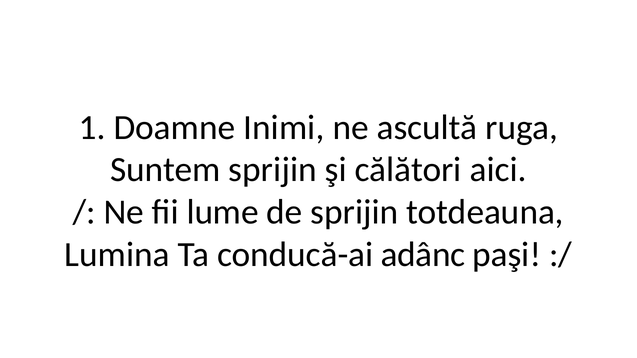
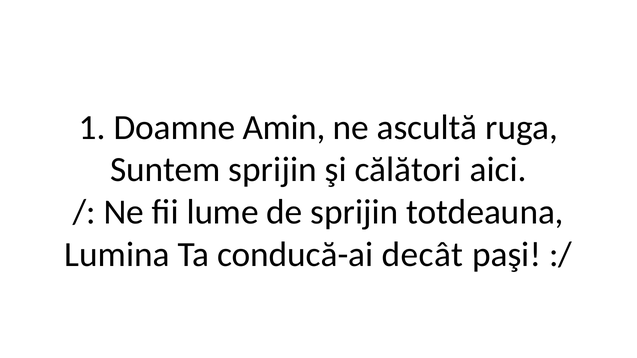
Inimi: Inimi -> Amin
adânc: adânc -> decât
